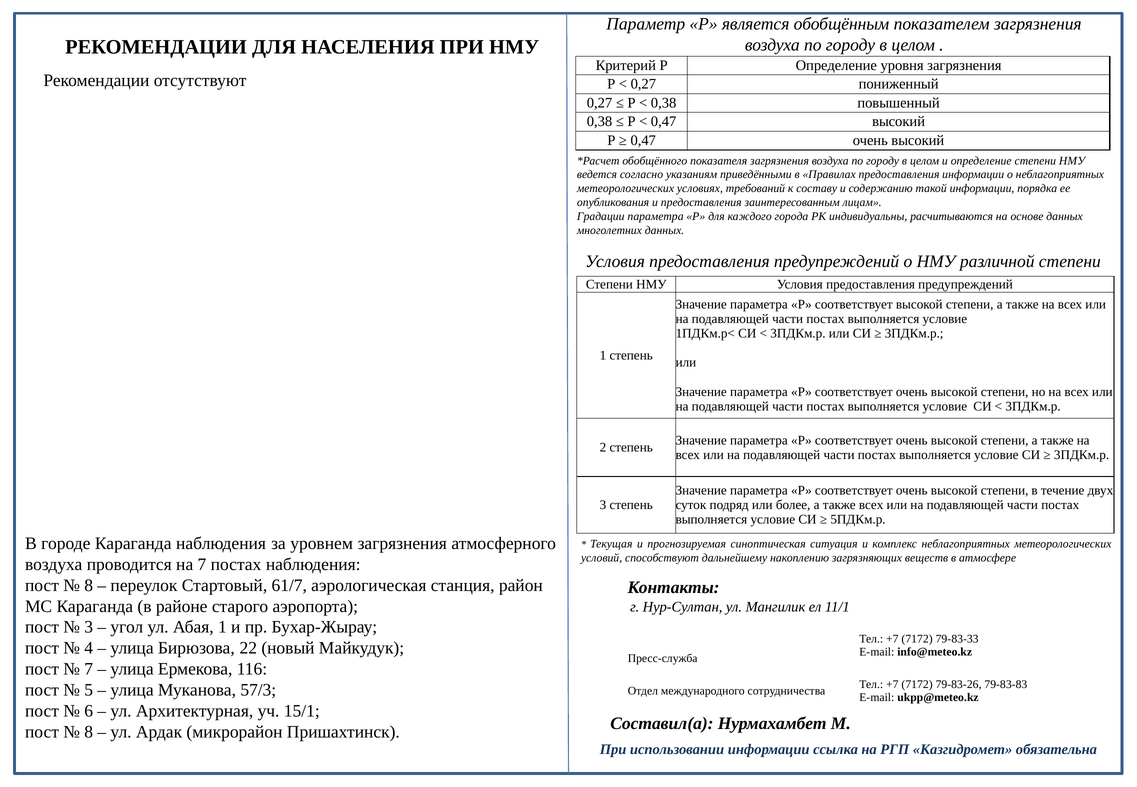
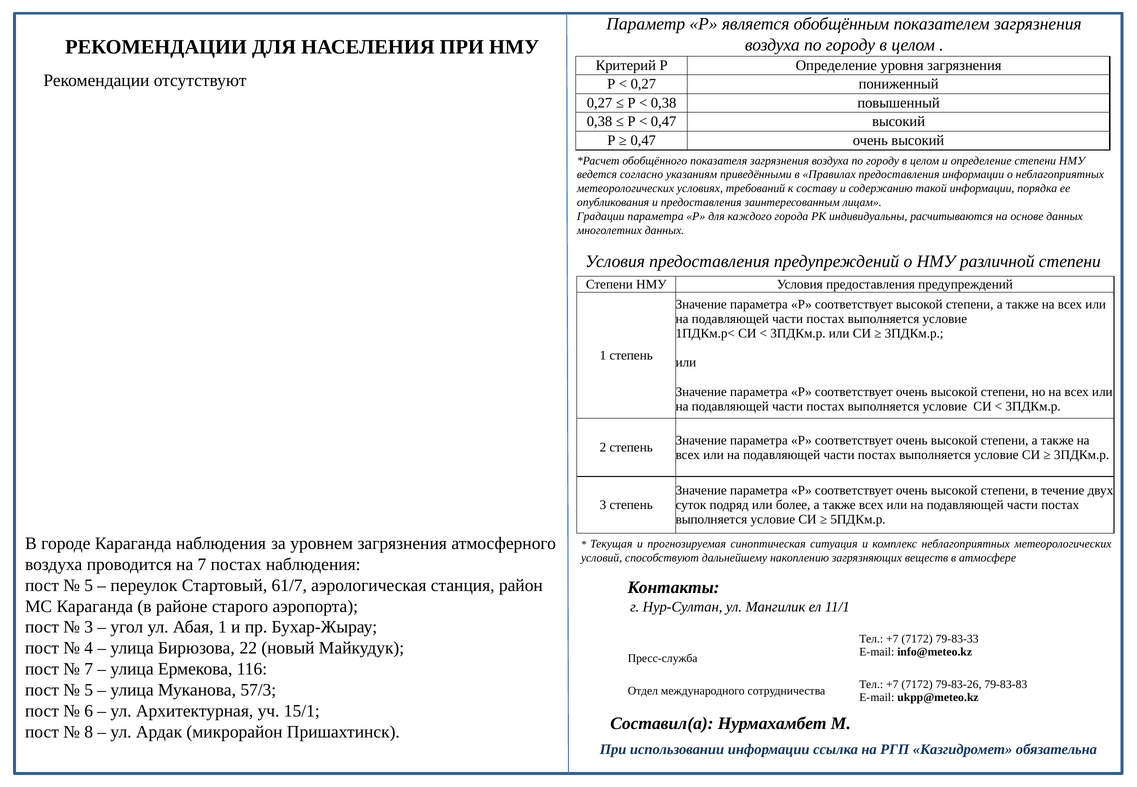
8 at (89, 585): 8 -> 5
